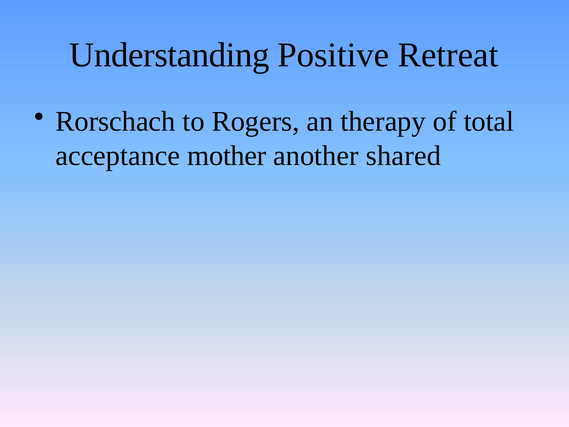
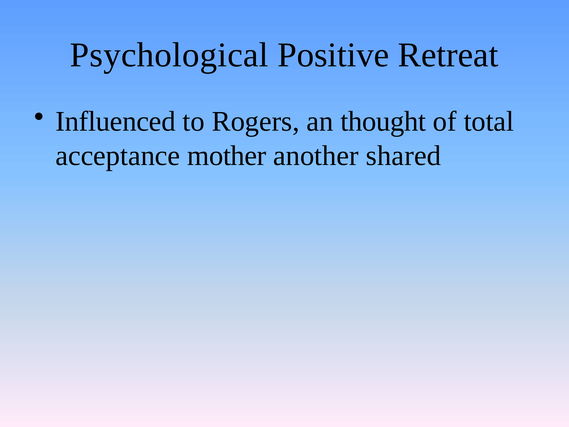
Understanding: Understanding -> Psychological
Rorschach: Rorschach -> Influenced
therapy: therapy -> thought
